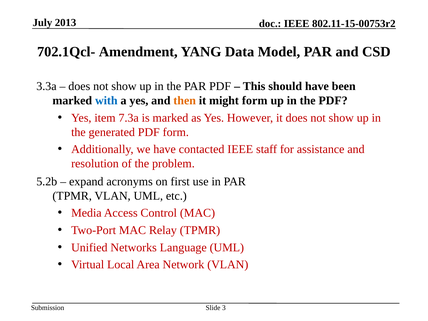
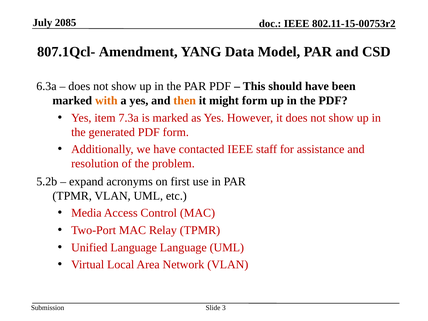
2013: 2013 -> 2085
702.1Qcl-: 702.1Qcl- -> 807.1Qcl-
3.3a: 3.3a -> 6.3a
with colour: blue -> orange
Unified Networks: Networks -> Language
